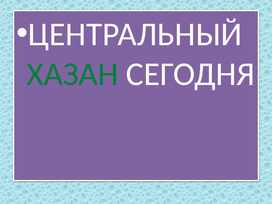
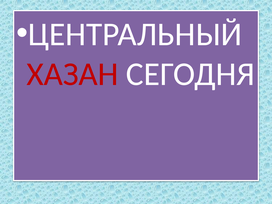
ХАЗАН colour: green -> red
